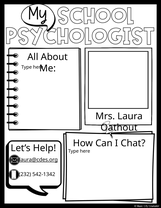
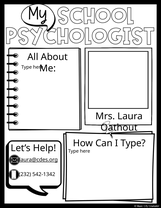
I Chat: Chat -> Type
